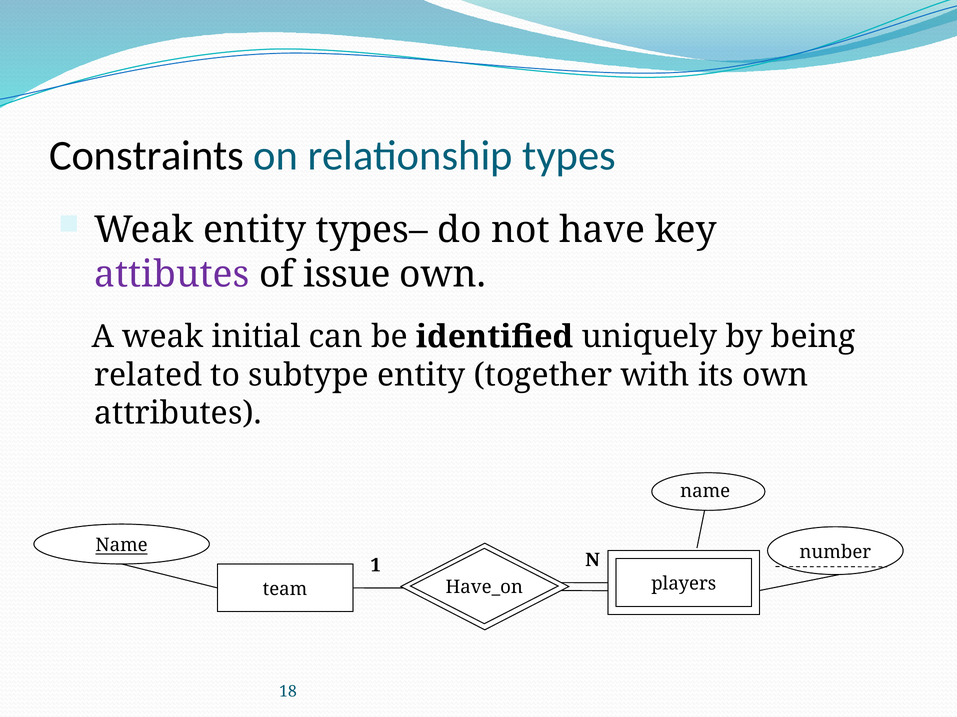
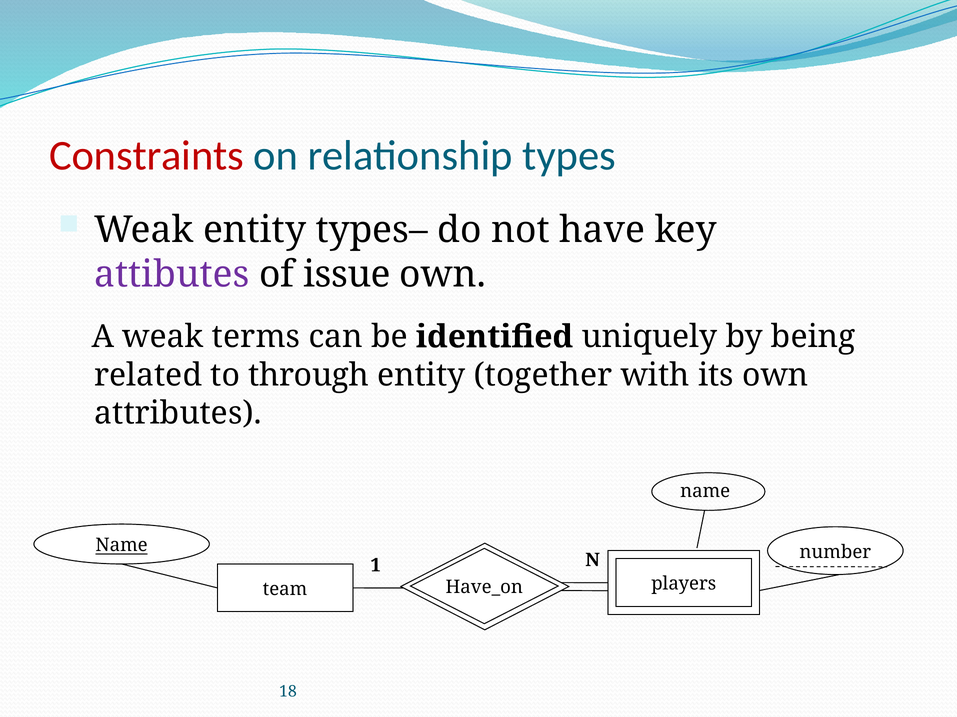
Constraints colour: black -> red
initial: initial -> terms
subtype: subtype -> through
